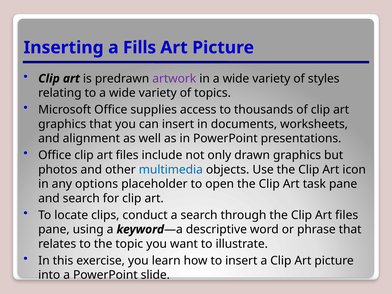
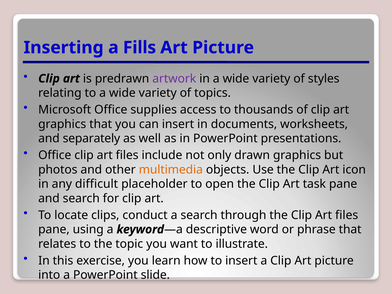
alignment: alignment -> separately
multimedia colour: blue -> orange
options: options -> difficult
